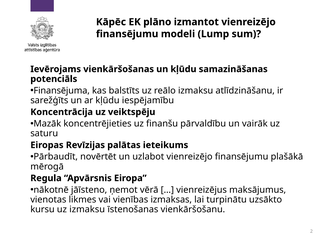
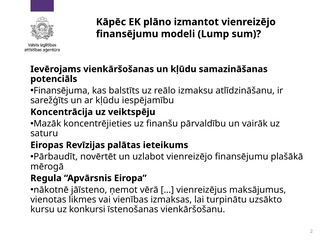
uz izmaksu: izmaksu -> konkursi
